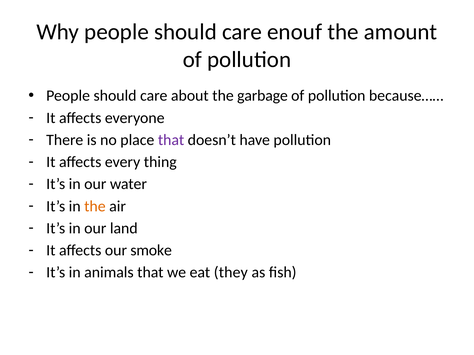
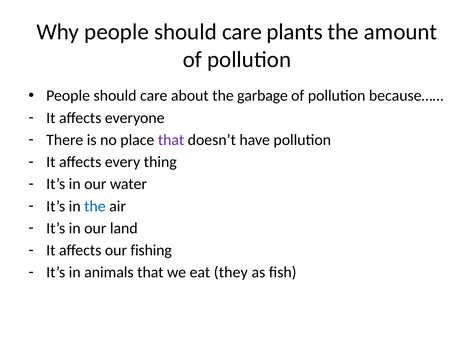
enouf: enouf -> plants
the at (95, 206) colour: orange -> blue
smoke: smoke -> fishing
